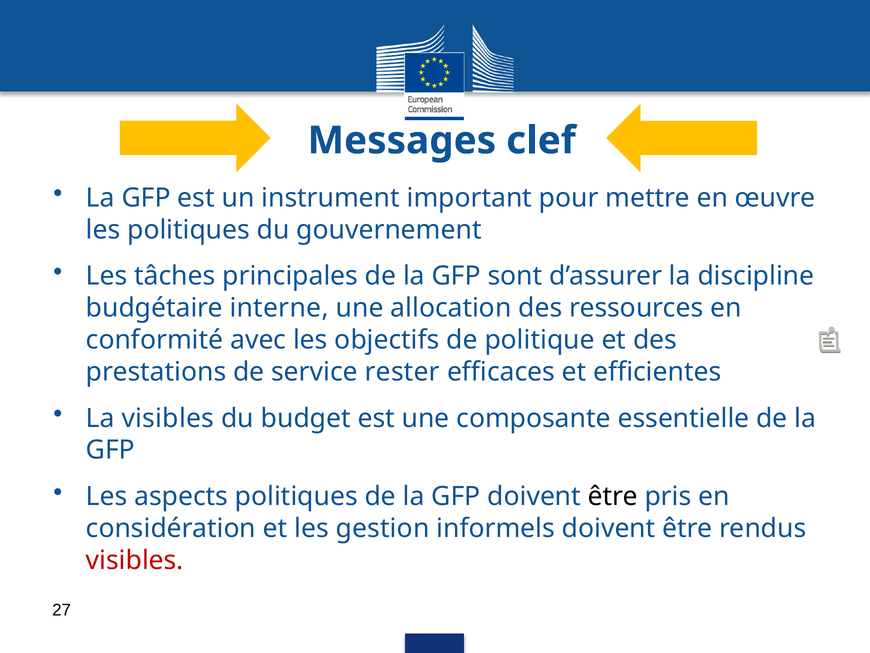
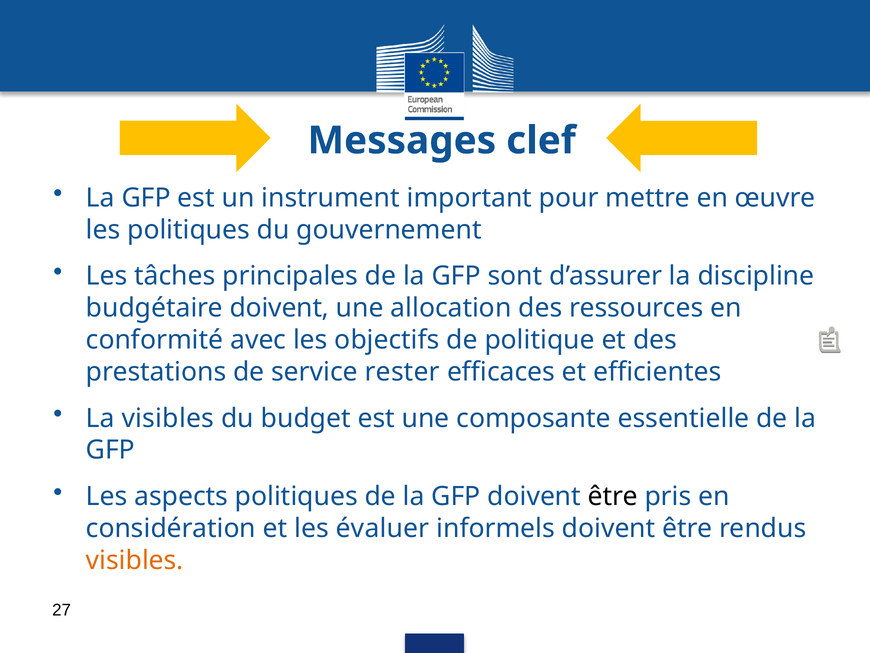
budgétaire interne: interne -> doivent
gestion: gestion -> évaluer
visibles at (135, 560) colour: red -> orange
